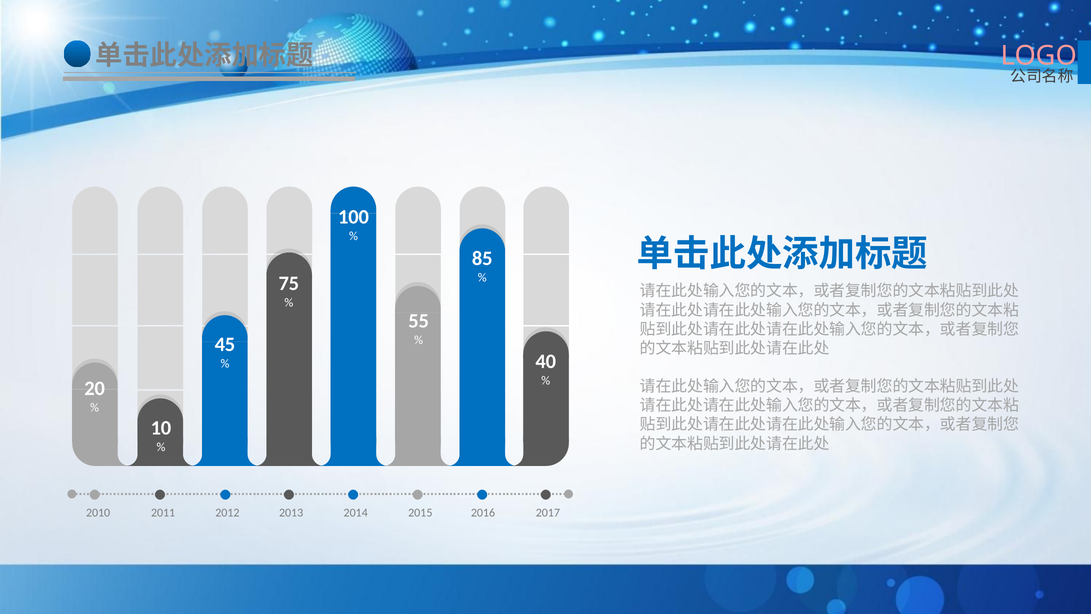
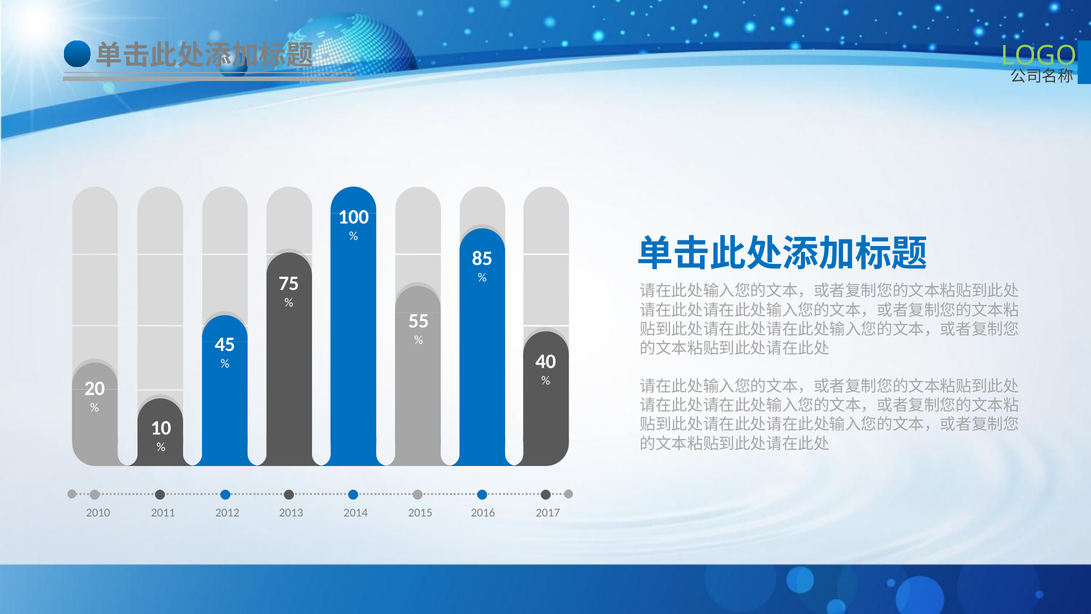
LOGO colour: pink -> light green
